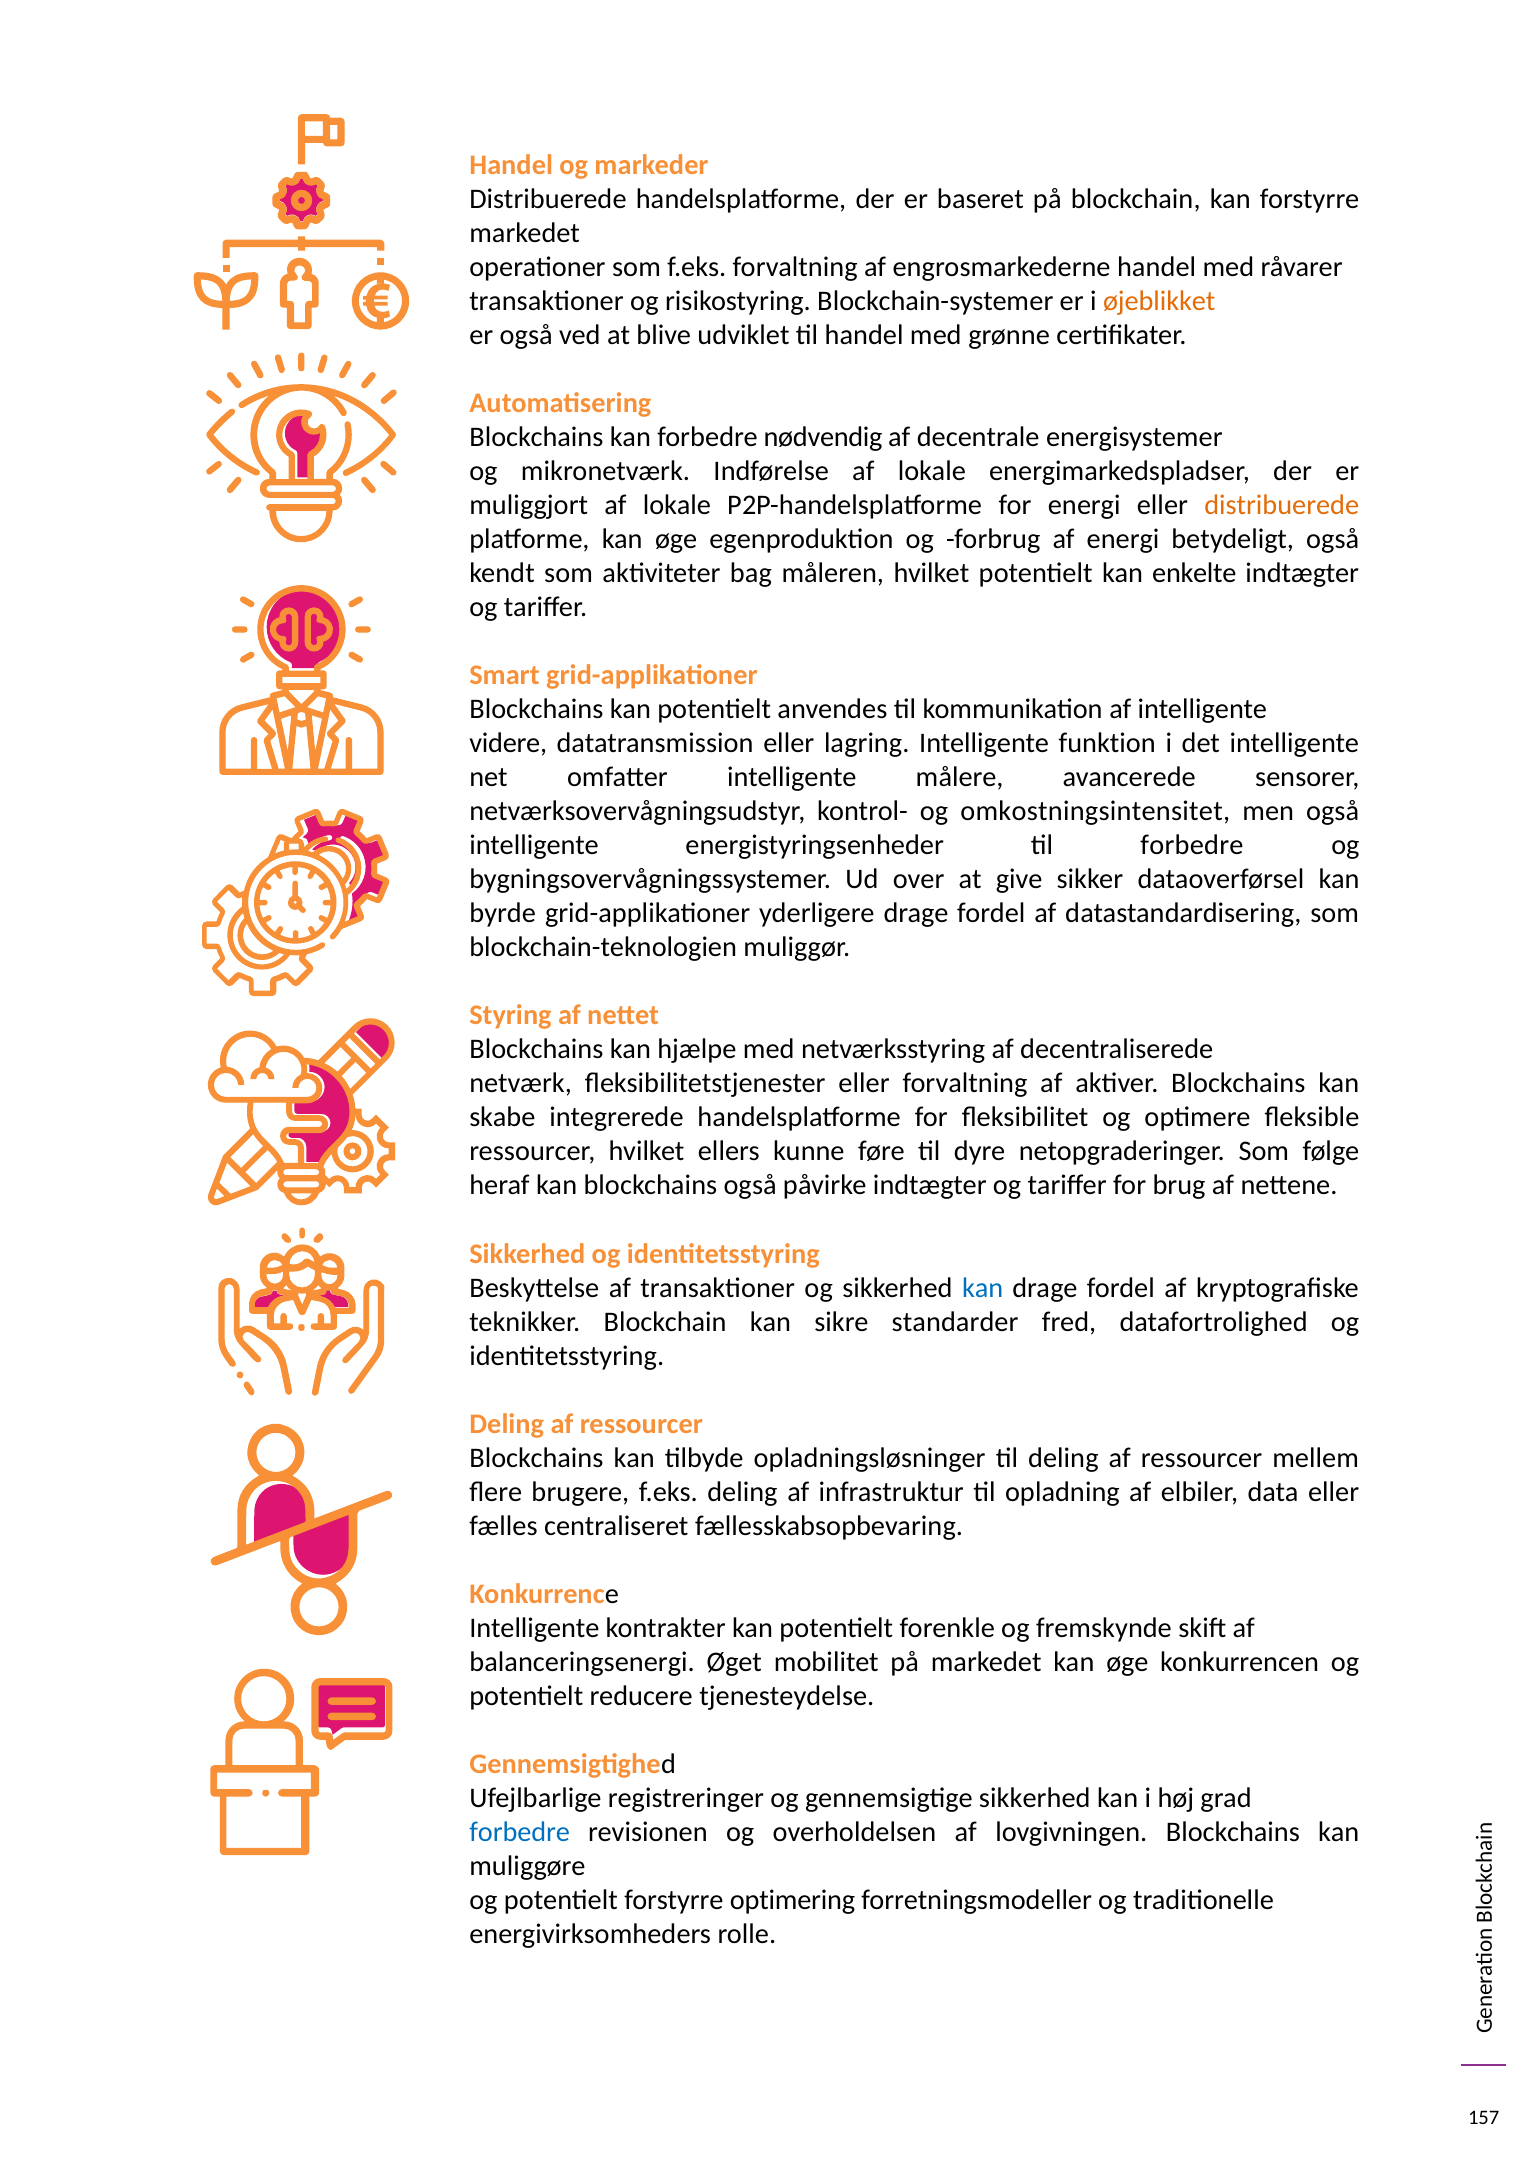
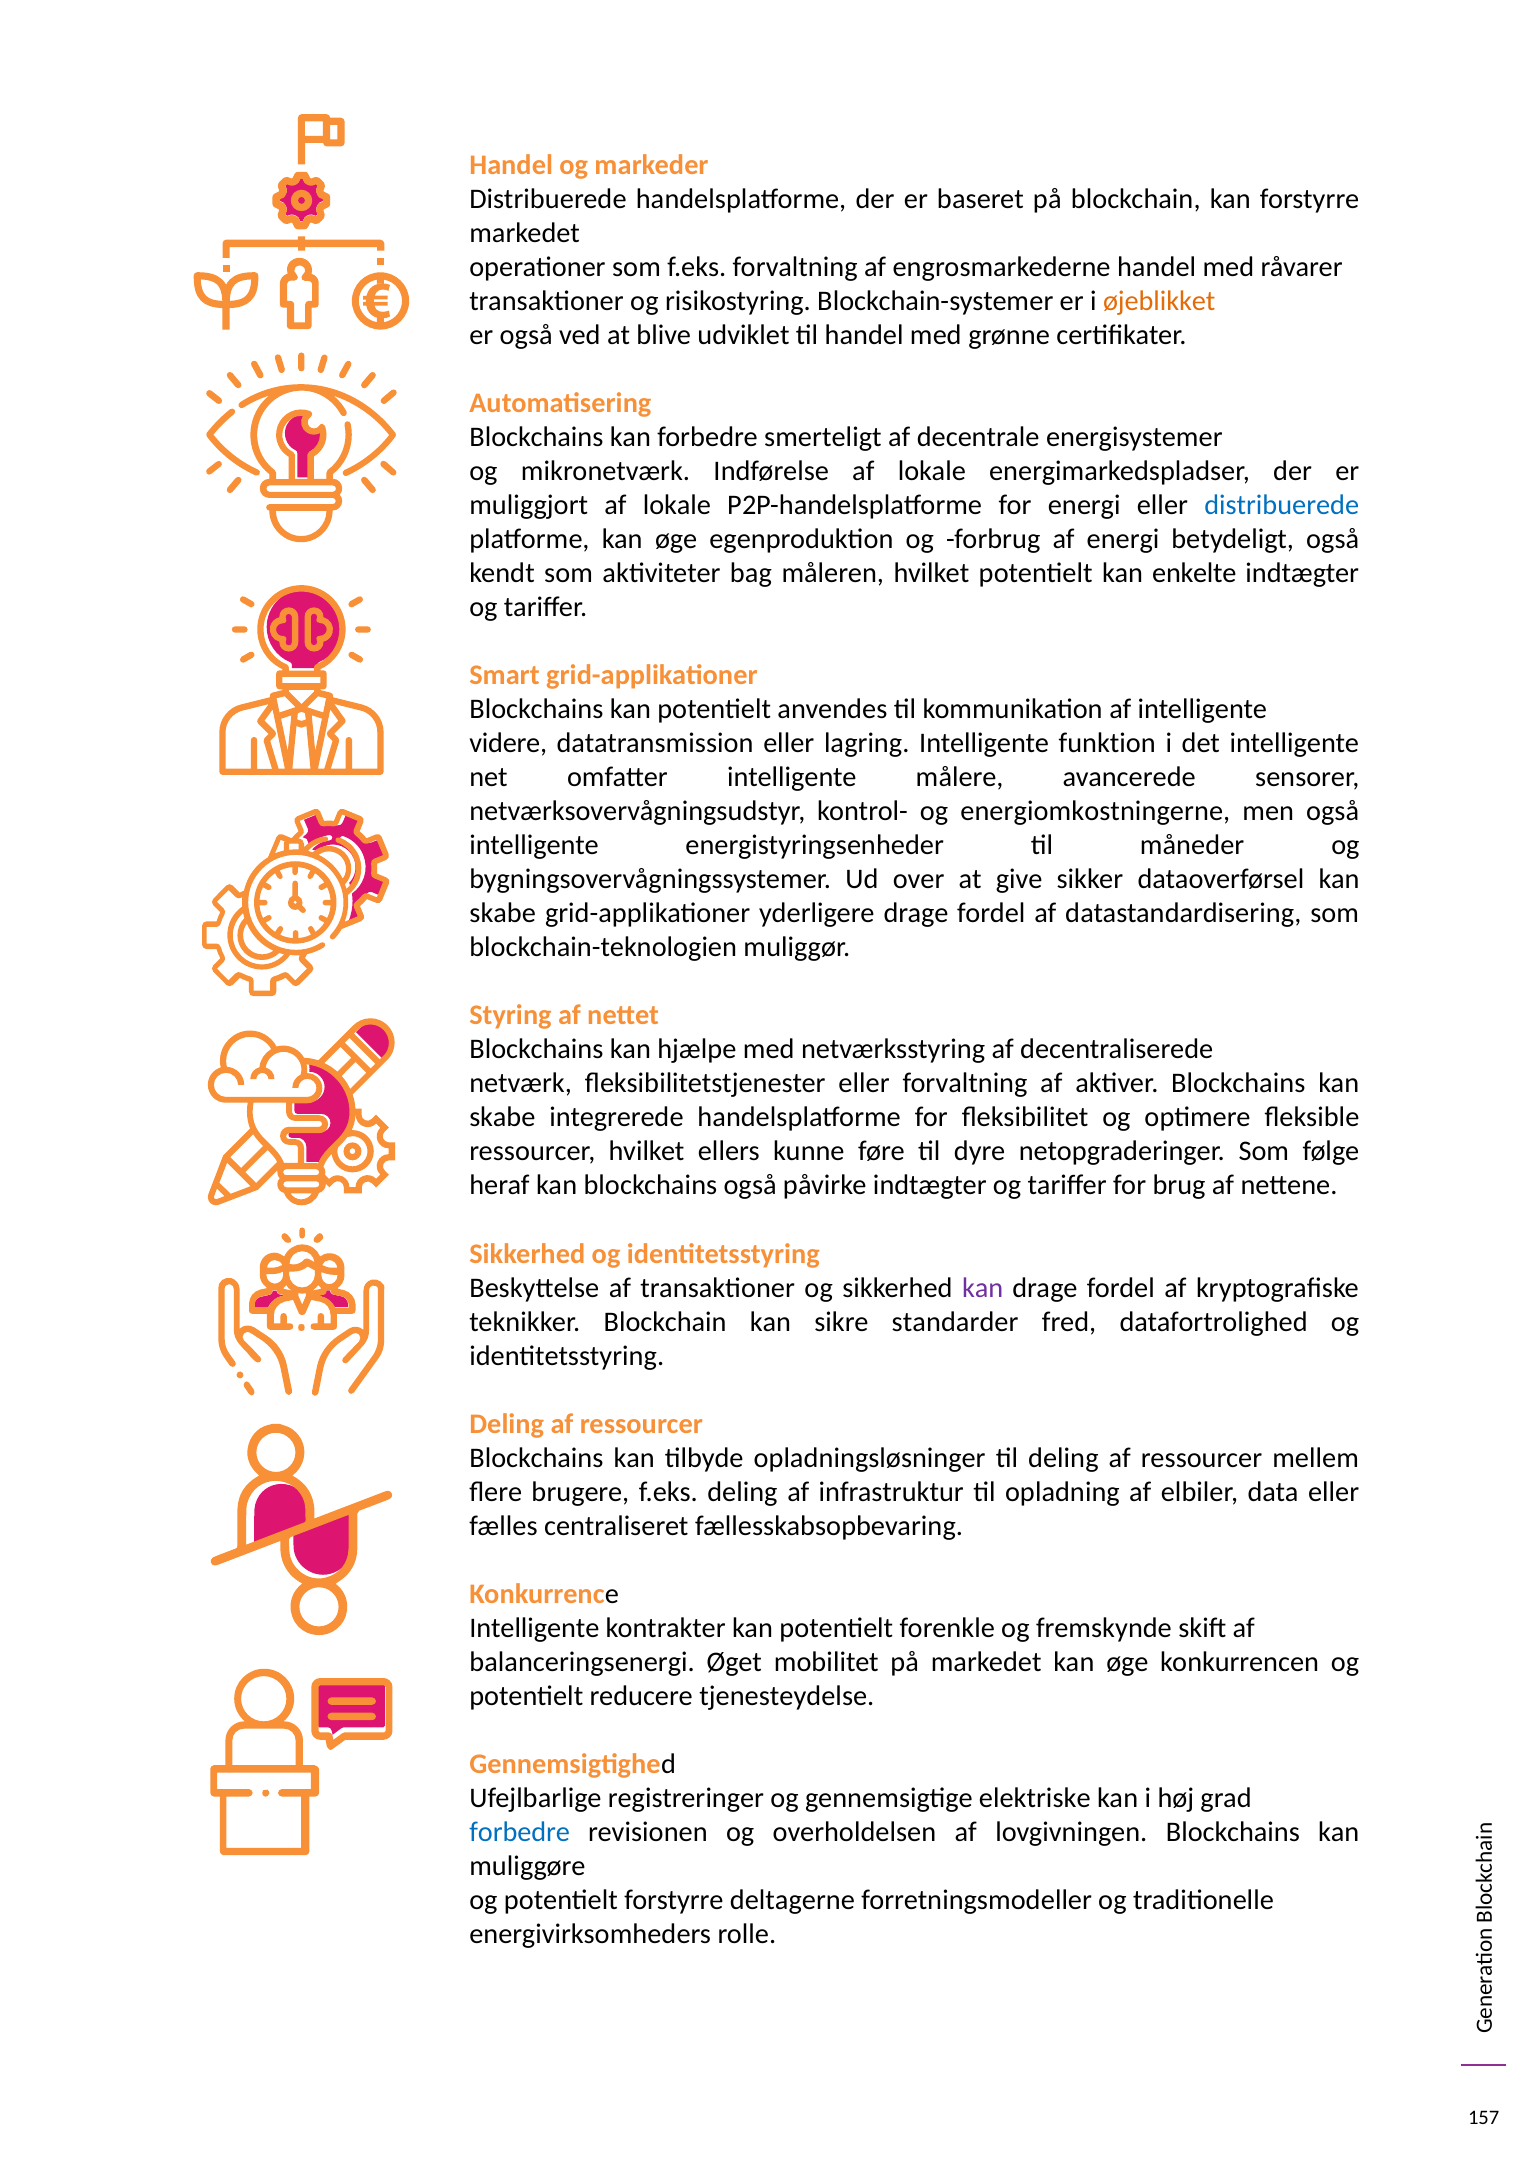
nødvendig: nødvendig -> smerteligt
distribuerede at (1282, 505) colour: orange -> blue
omkostningsintensitet: omkostningsintensitet -> energiomkostningerne
til forbedre: forbedre -> måneder
byrde at (503, 914): byrde -> skabe
kan at (983, 1288) colour: blue -> purple
gennemsigtige sikkerhed: sikkerhed -> elektriske
optimering: optimering -> deltagerne
